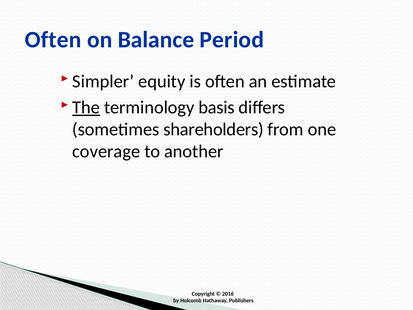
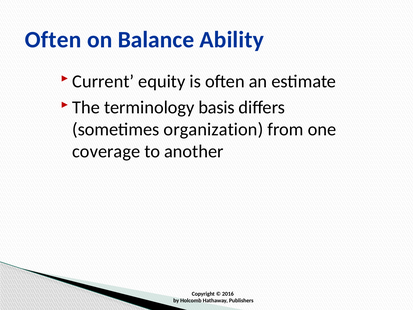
Period: Period -> Ability
Simpler: Simpler -> Current
The underline: present -> none
shareholders: shareholders -> organization
